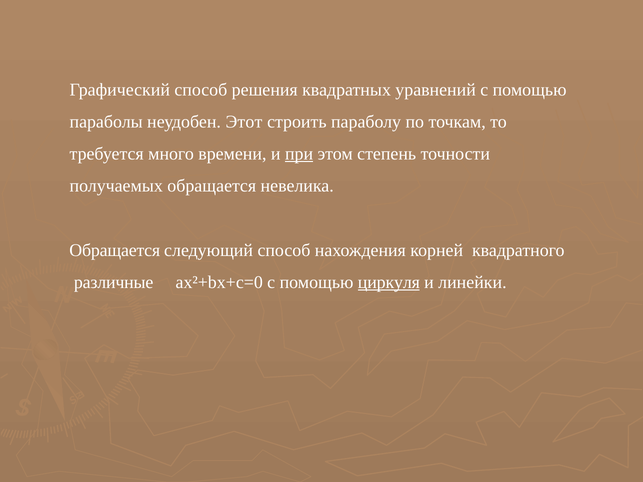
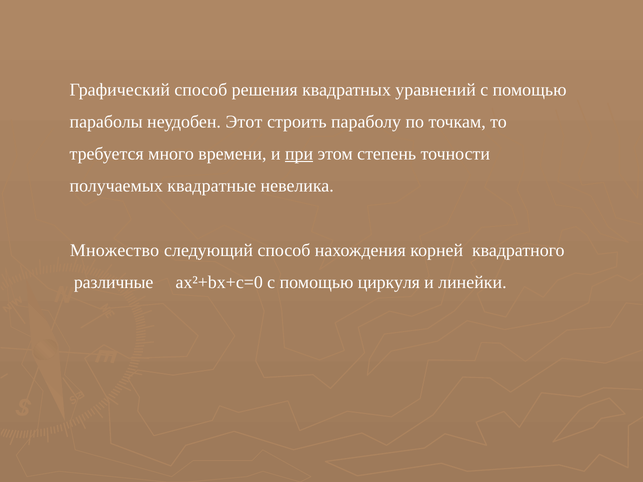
получаемых обращается: обращается -> квадратные
Обращается at (115, 250): Обращается -> Множество
циркуля underline: present -> none
